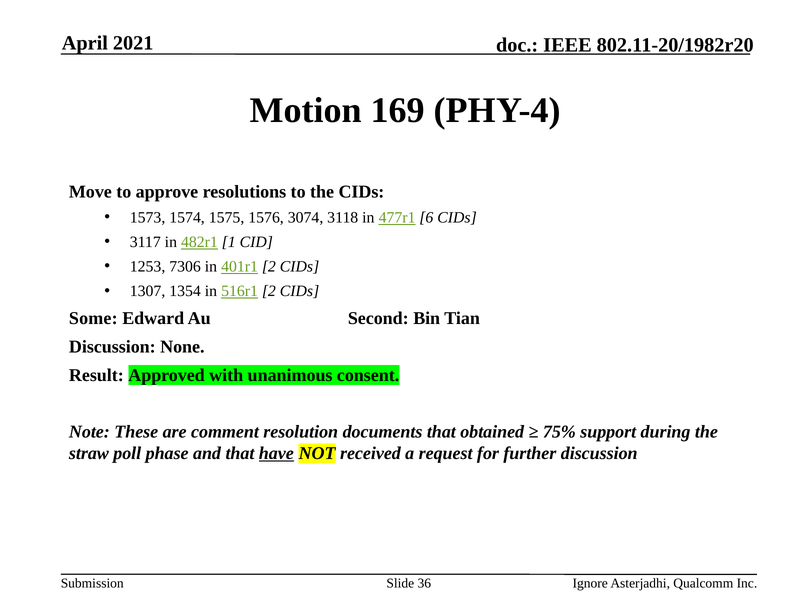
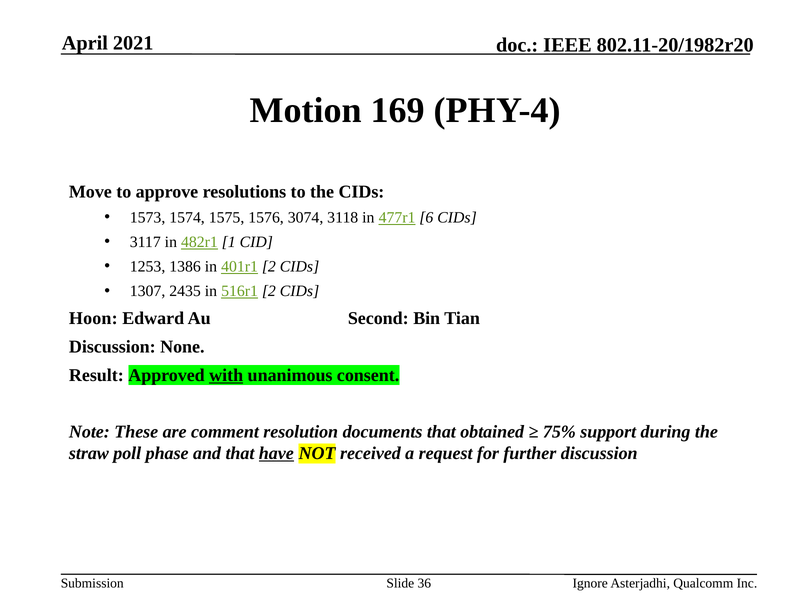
7306: 7306 -> 1386
1354: 1354 -> 2435
Some: Some -> Hoon
with underline: none -> present
